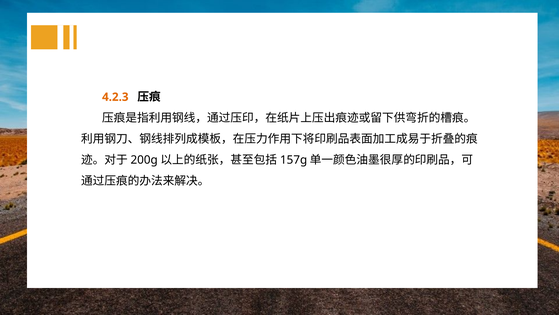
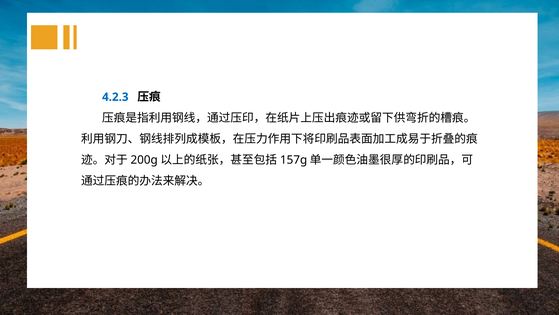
4.2.3 colour: orange -> blue
